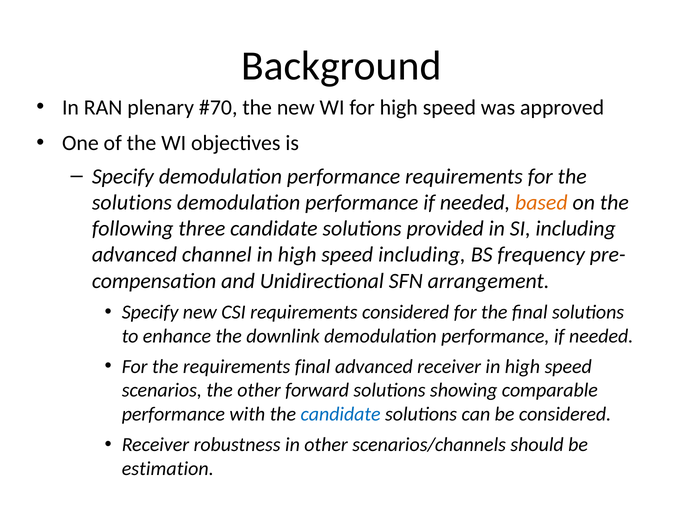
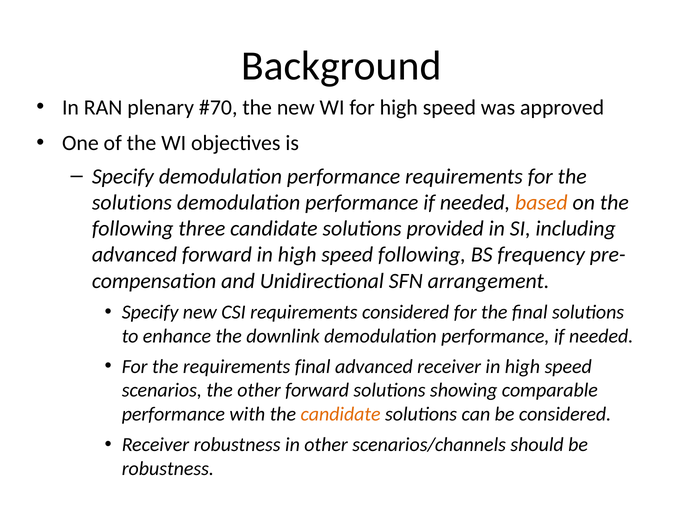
advanced channel: channel -> forward
speed including: including -> following
candidate at (341, 415) colour: blue -> orange
estimation at (168, 469): estimation -> robustness
